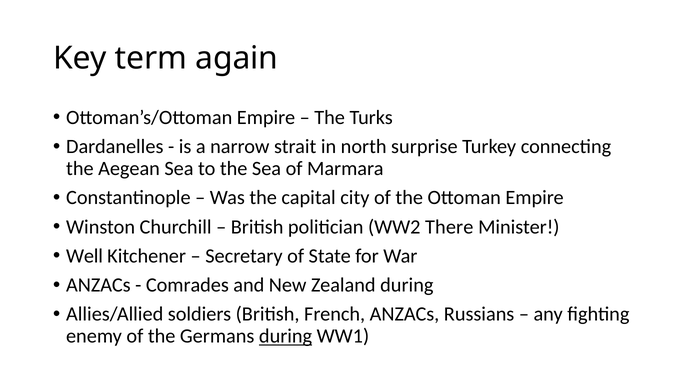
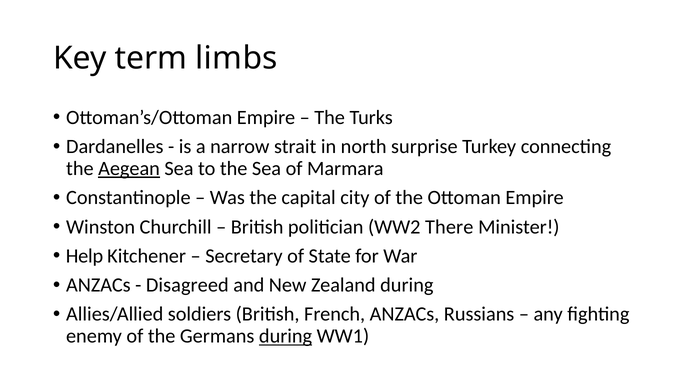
again: again -> limbs
Aegean underline: none -> present
Well: Well -> Help
Comrades: Comrades -> Disagreed
